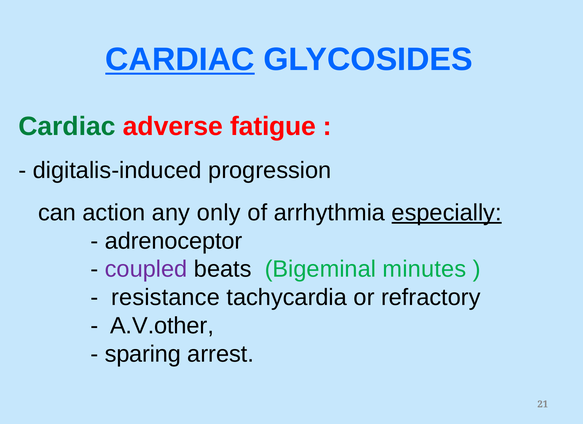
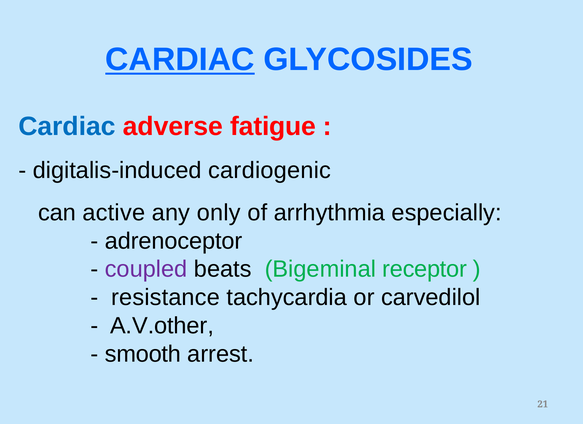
Cardiac at (67, 126) colour: green -> blue
progression: progression -> cardiogenic
action: action -> active
especially underline: present -> none
minutes: minutes -> receptor
refractory: refractory -> carvedilol
sparing: sparing -> smooth
